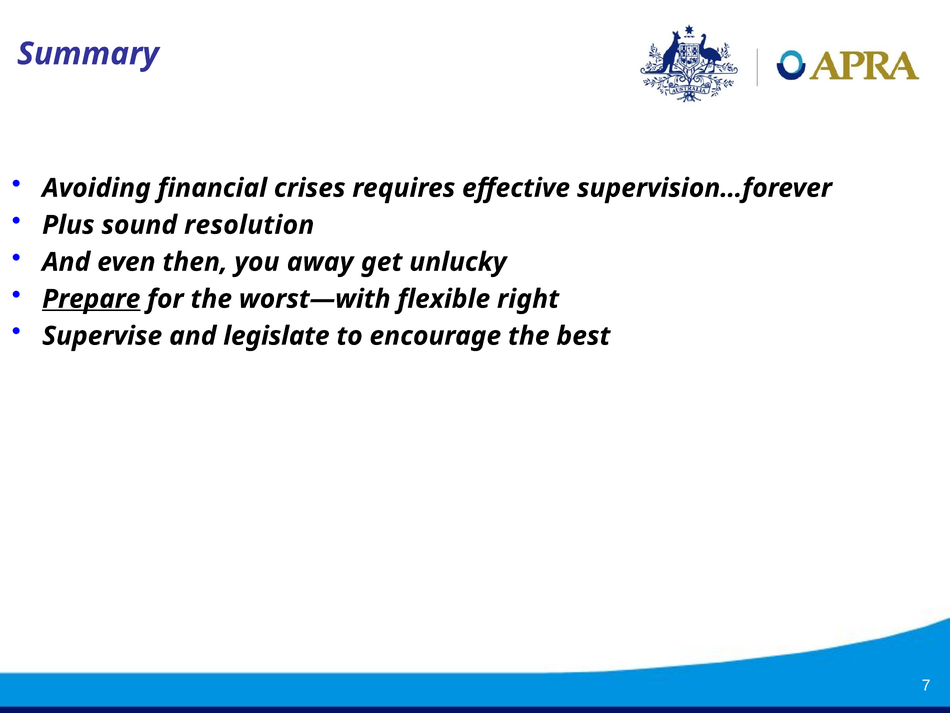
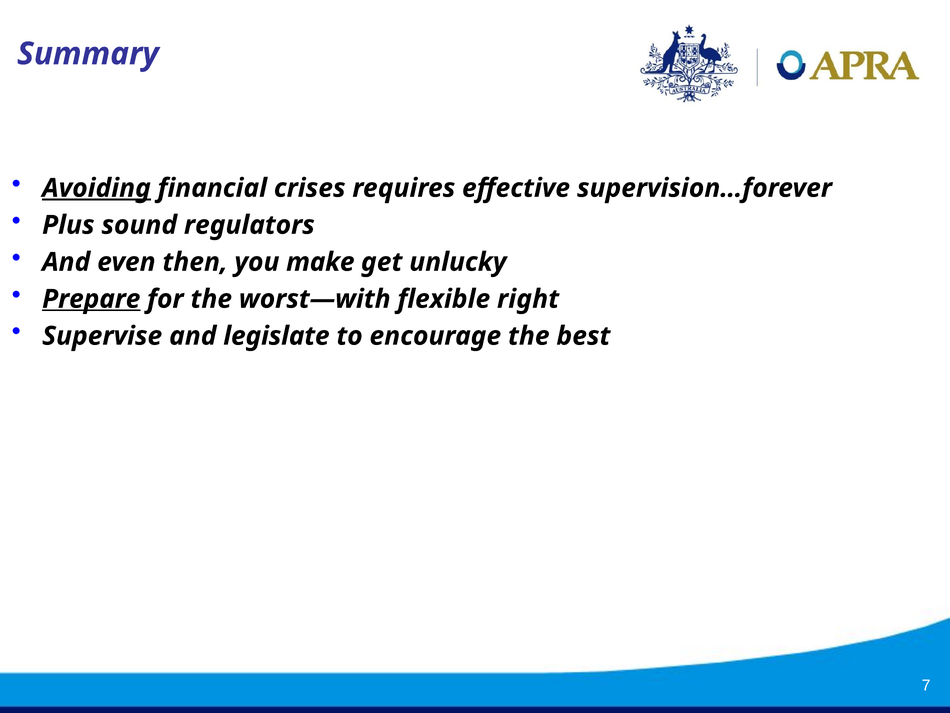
Avoiding underline: none -> present
resolution: resolution -> regulators
away: away -> make
